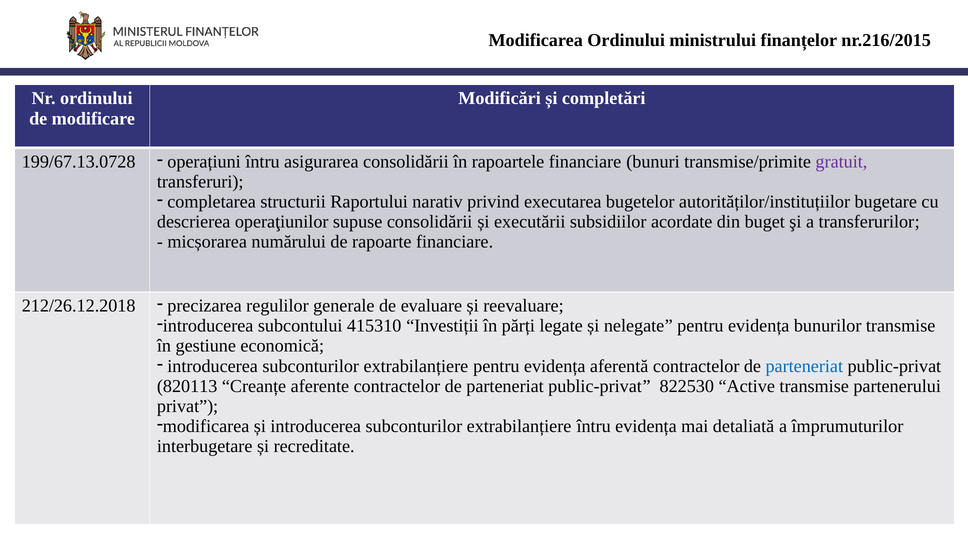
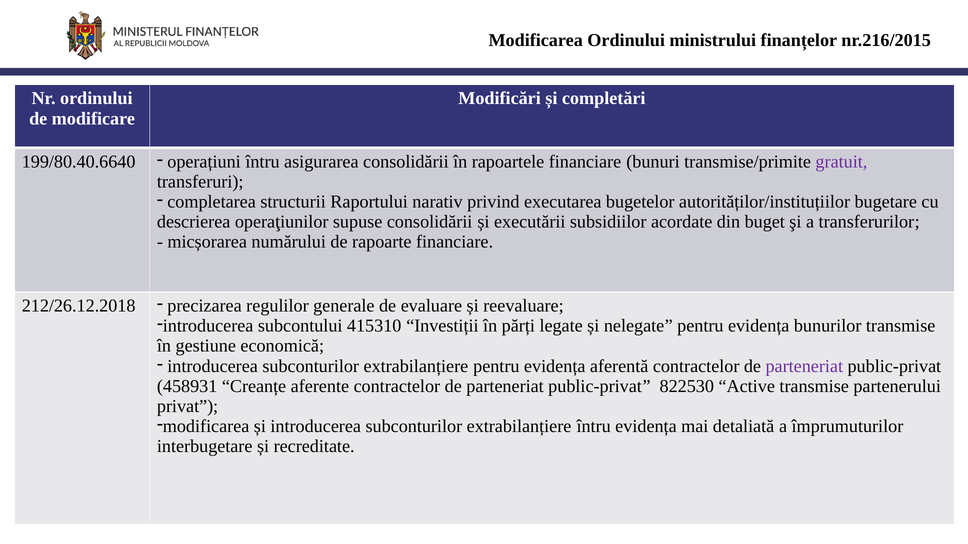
199/67.13.0728: 199/67.13.0728 -> 199/80.40.6640
parteneriat at (804, 366) colour: blue -> purple
820113: 820113 -> 458931
